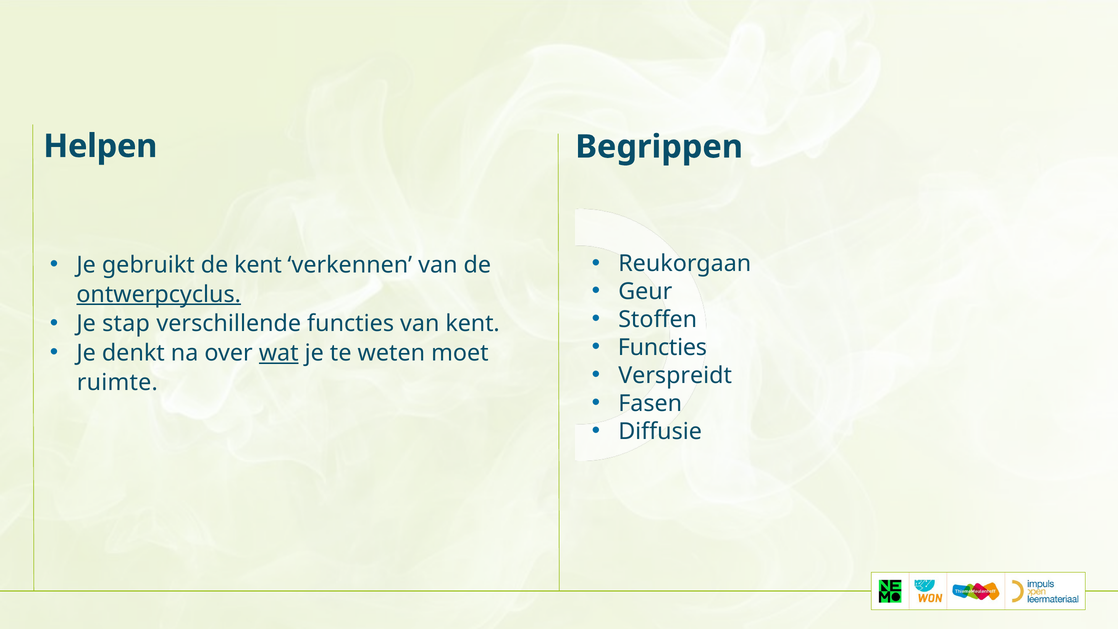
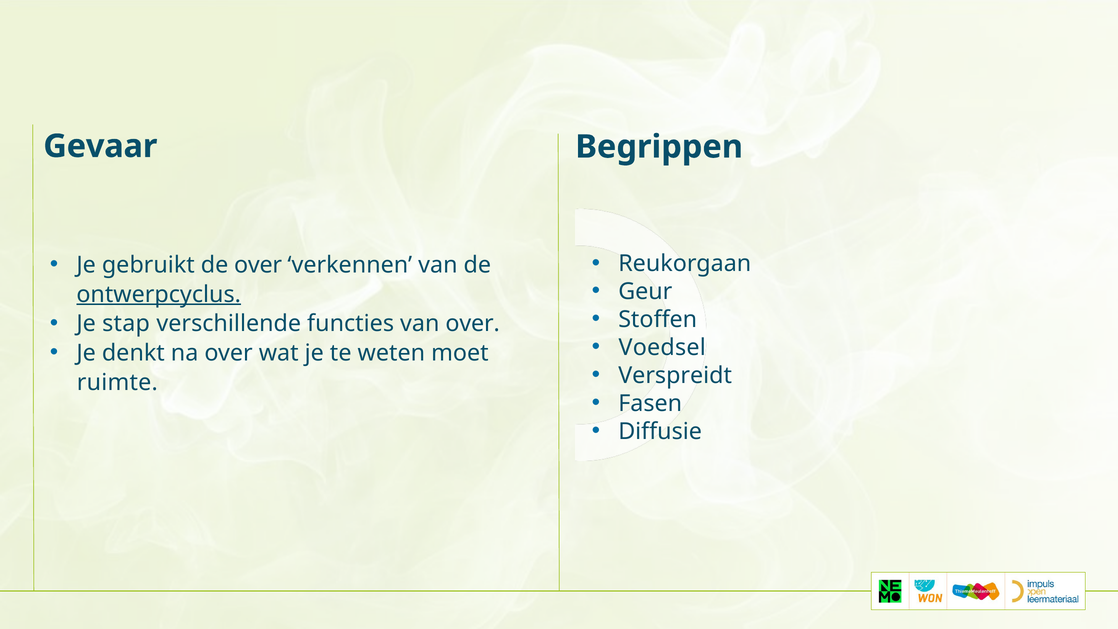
Helpen: Helpen -> Gevaar
de kent: kent -> over
van kent: kent -> over
Functies at (662, 347): Functies -> Voedsel
wat underline: present -> none
